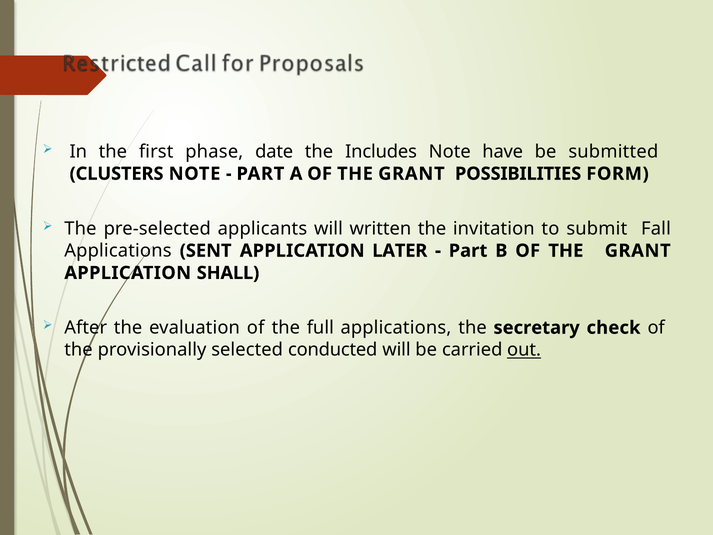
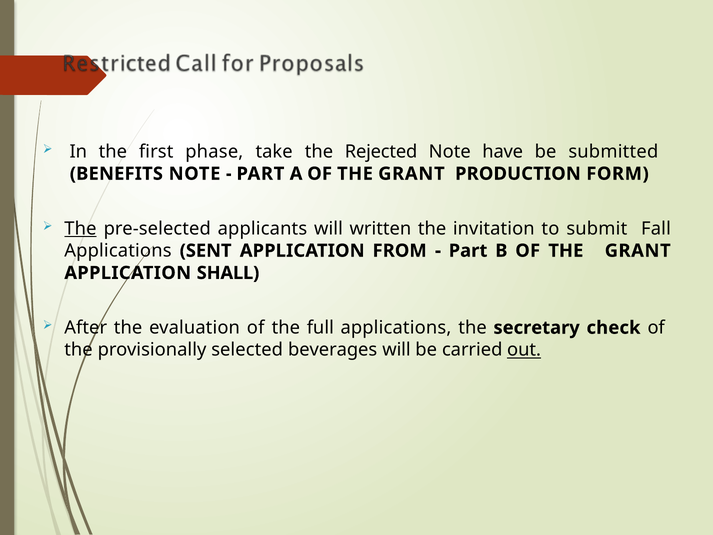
date: date -> take
Includes: Includes -> Rejected
CLUSTERS: CLUSTERS -> BENEFITS
POSSIBILITIES: POSSIBILITIES -> PRODUCTION
The at (80, 228) underline: none -> present
LATER: LATER -> FROM
conducted: conducted -> beverages
